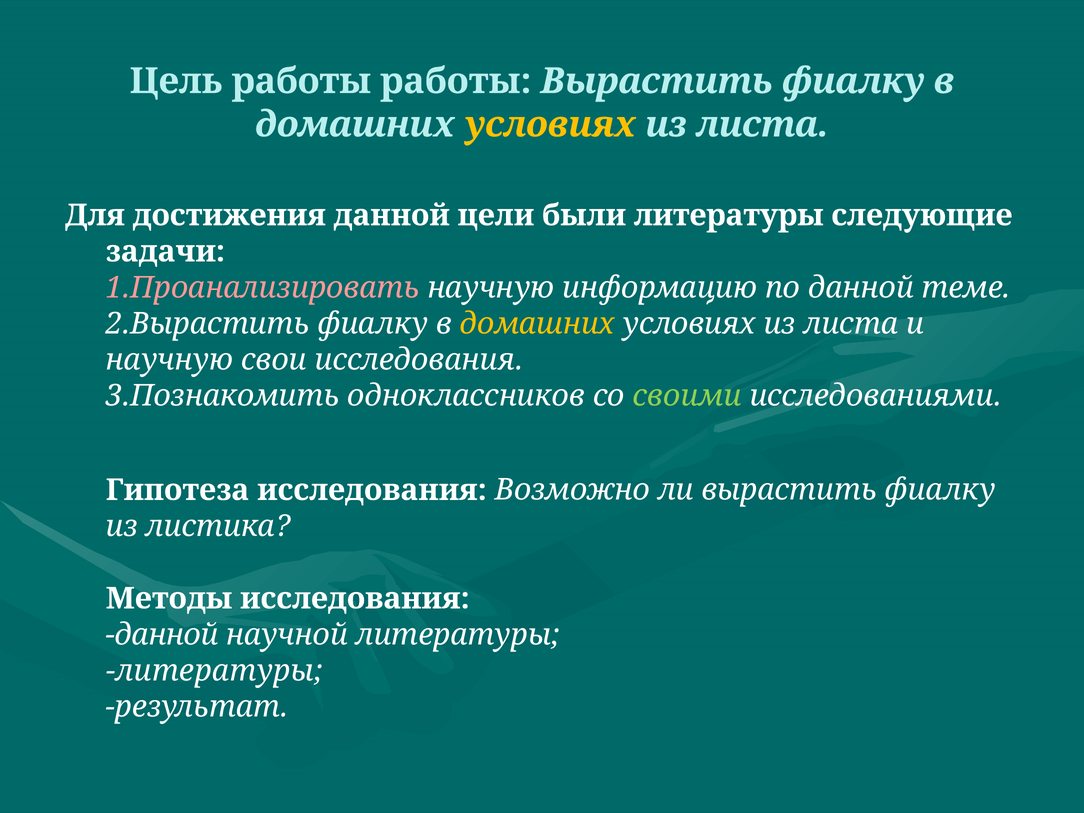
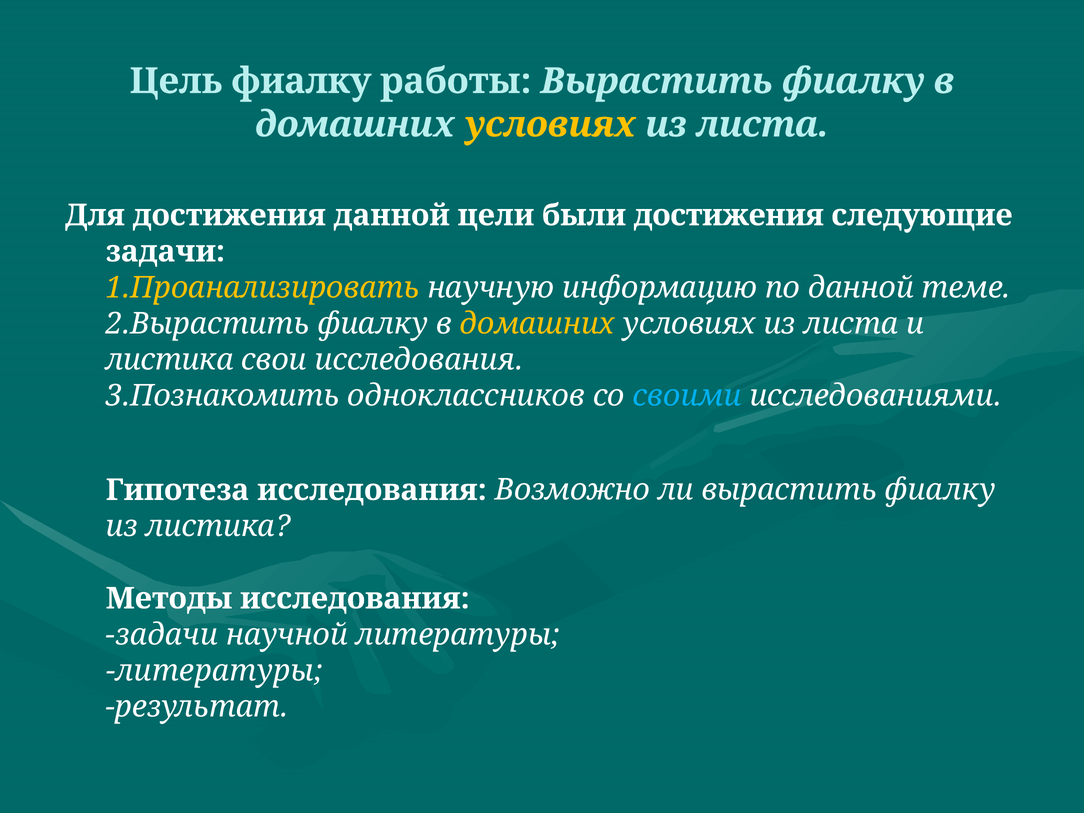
Цель работы: работы -> фиалку
были литературы: литературы -> достижения
1.Проанализировать colour: pink -> yellow
научную at (169, 360): научную -> листика
своими colour: light green -> light blue
данной at (162, 635): данной -> задачи
